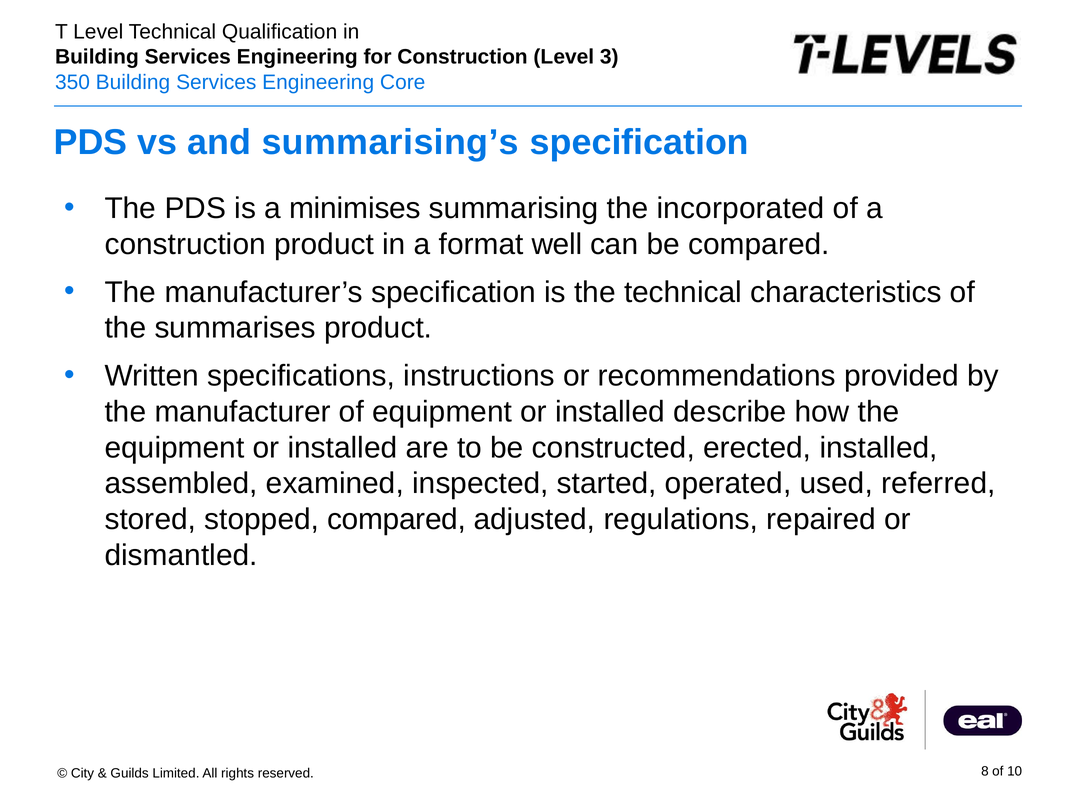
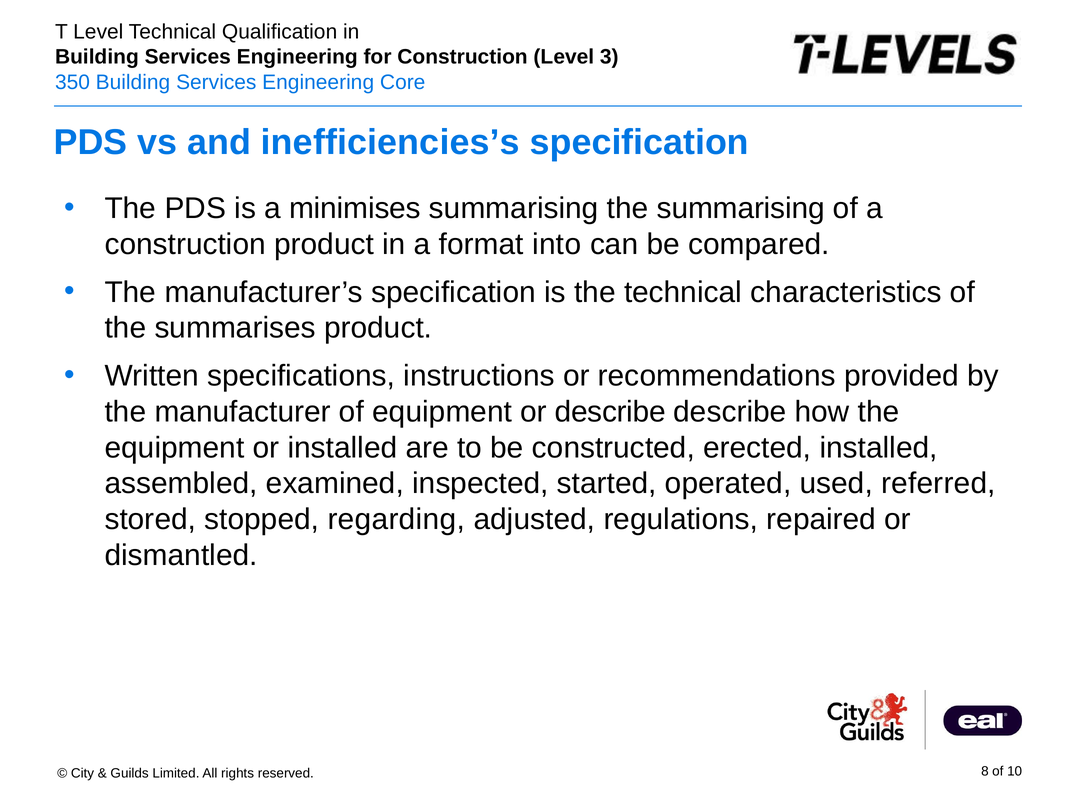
summarising’s: summarising’s -> inefficiencies’s
the incorporated: incorporated -> summarising
well: well -> into
of equipment or installed: installed -> describe
stopped compared: compared -> regarding
